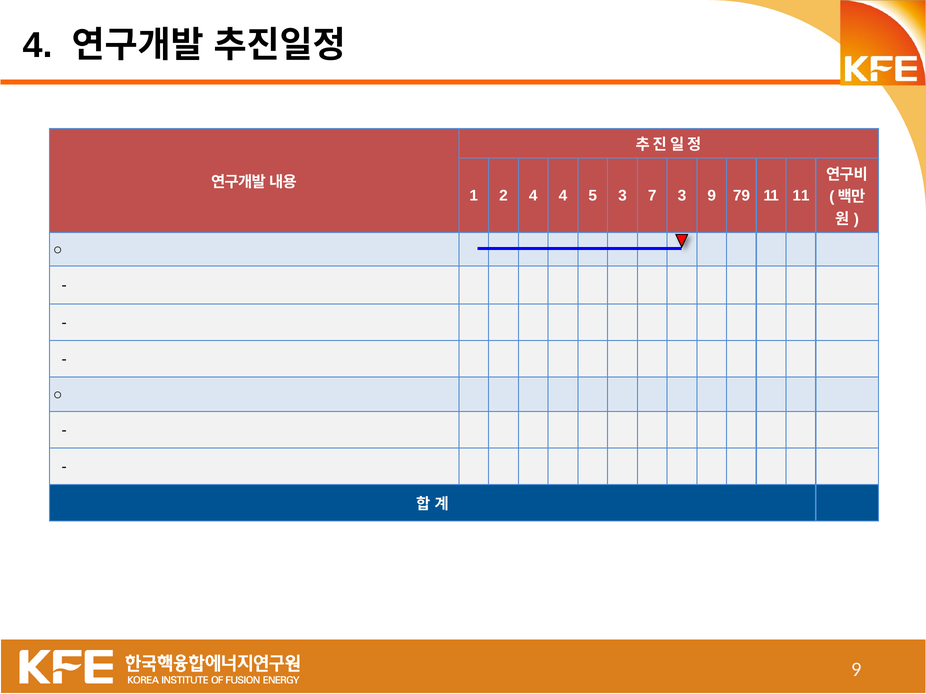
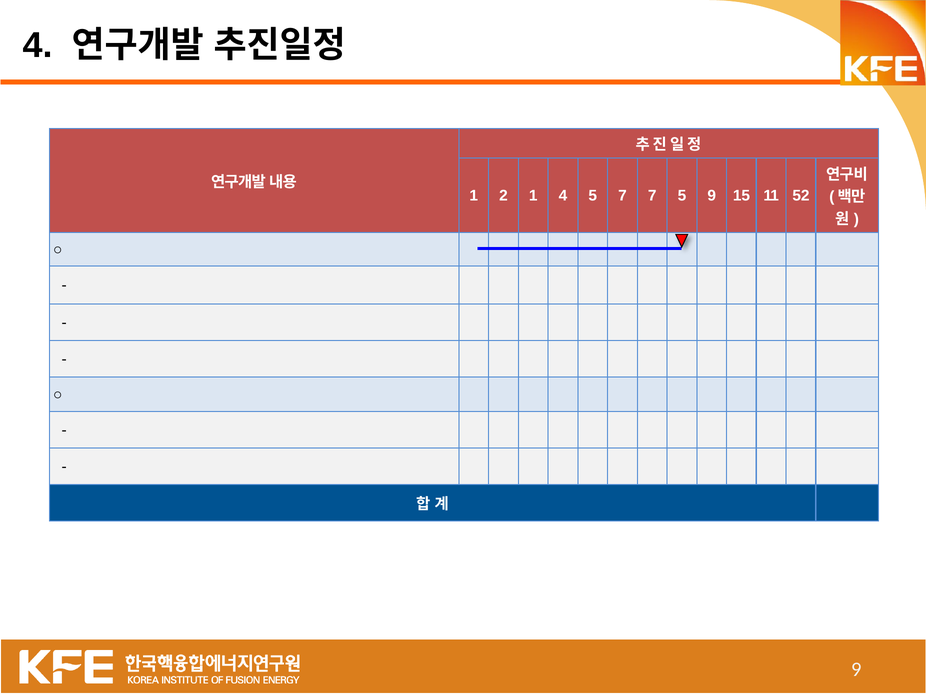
2 4: 4 -> 1
5 3: 3 -> 7
7 3: 3 -> 5
79: 79 -> 15
11 11: 11 -> 52
